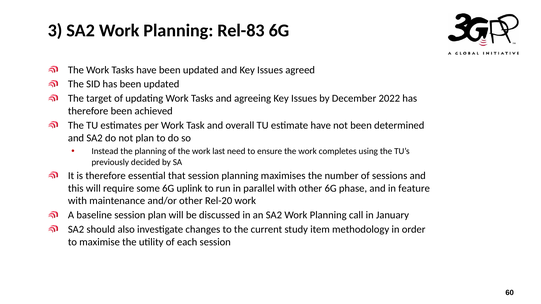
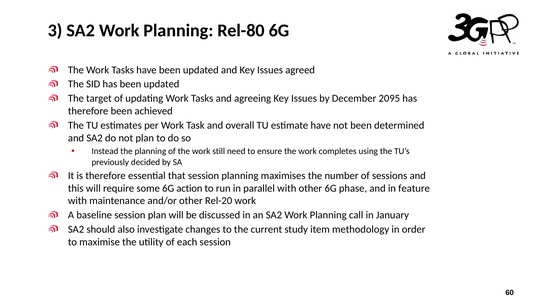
Rel-83: Rel-83 -> Rel-80
2022: 2022 -> 2095
last: last -> still
uplink: uplink -> action
